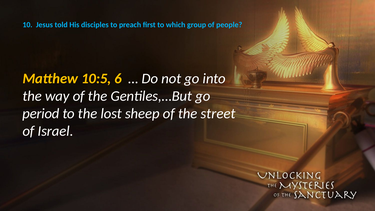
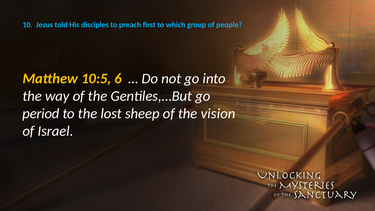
street: street -> vision
